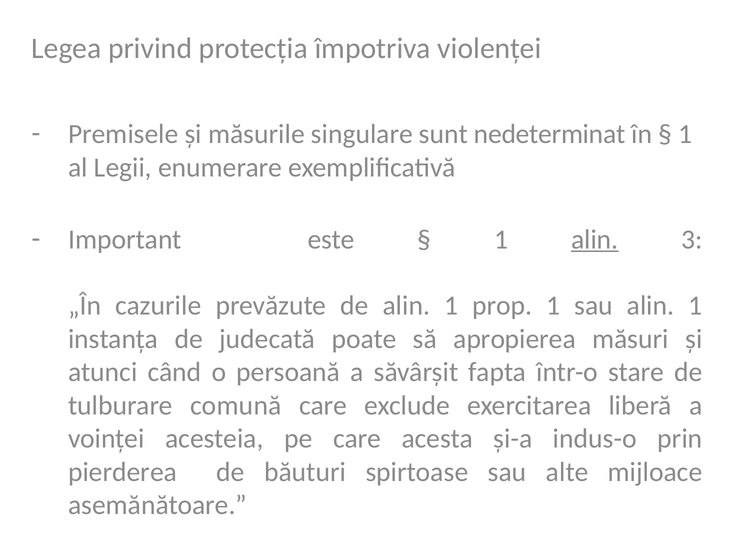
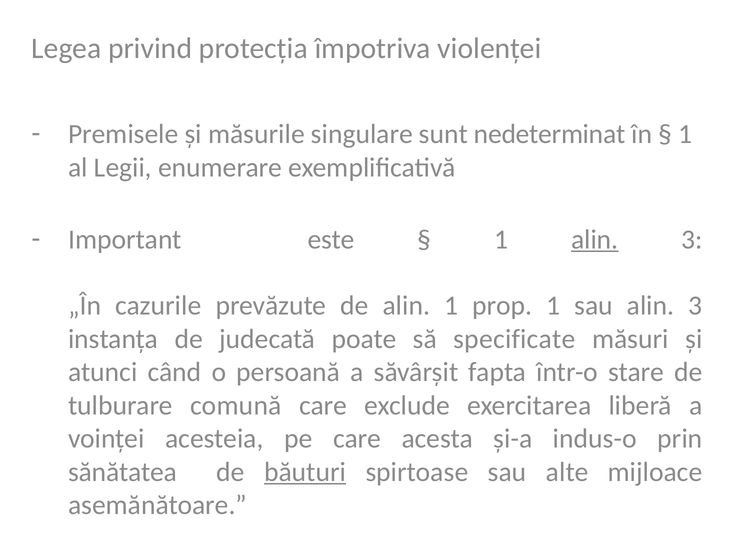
sau alin 1: 1 -> 3
apropierea: apropierea -> specificate
pierderea: pierderea -> sănătatea
băuturi underline: none -> present
